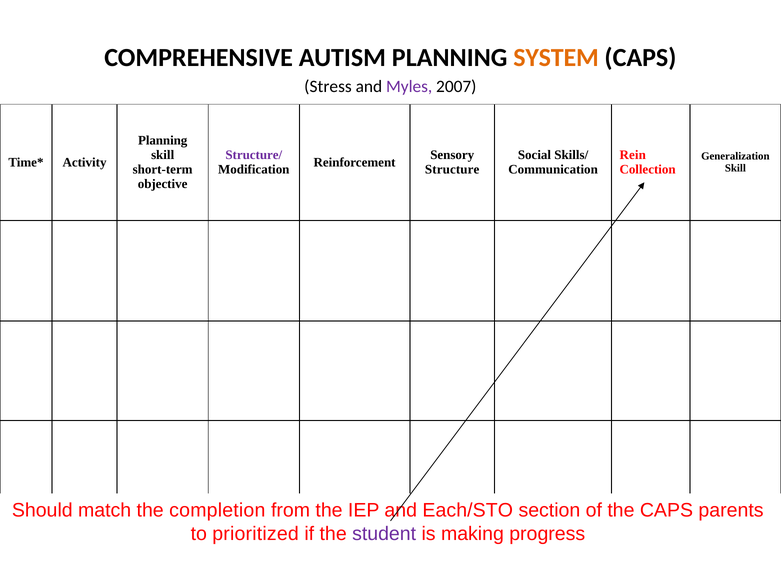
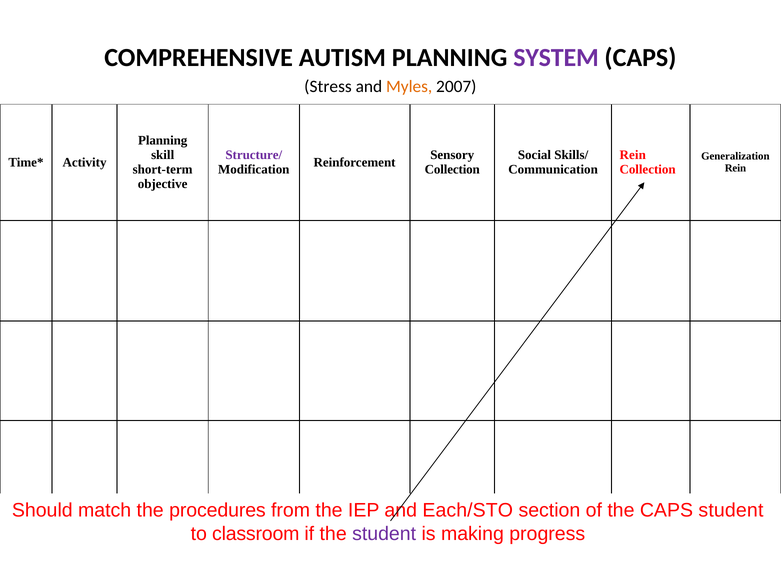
SYSTEM colour: orange -> purple
Myles colour: purple -> orange
Skill at (735, 168): Skill -> Rein
Structure at (452, 170): Structure -> Collection
completion: completion -> procedures
CAPS parents: parents -> student
prioritized: prioritized -> classroom
